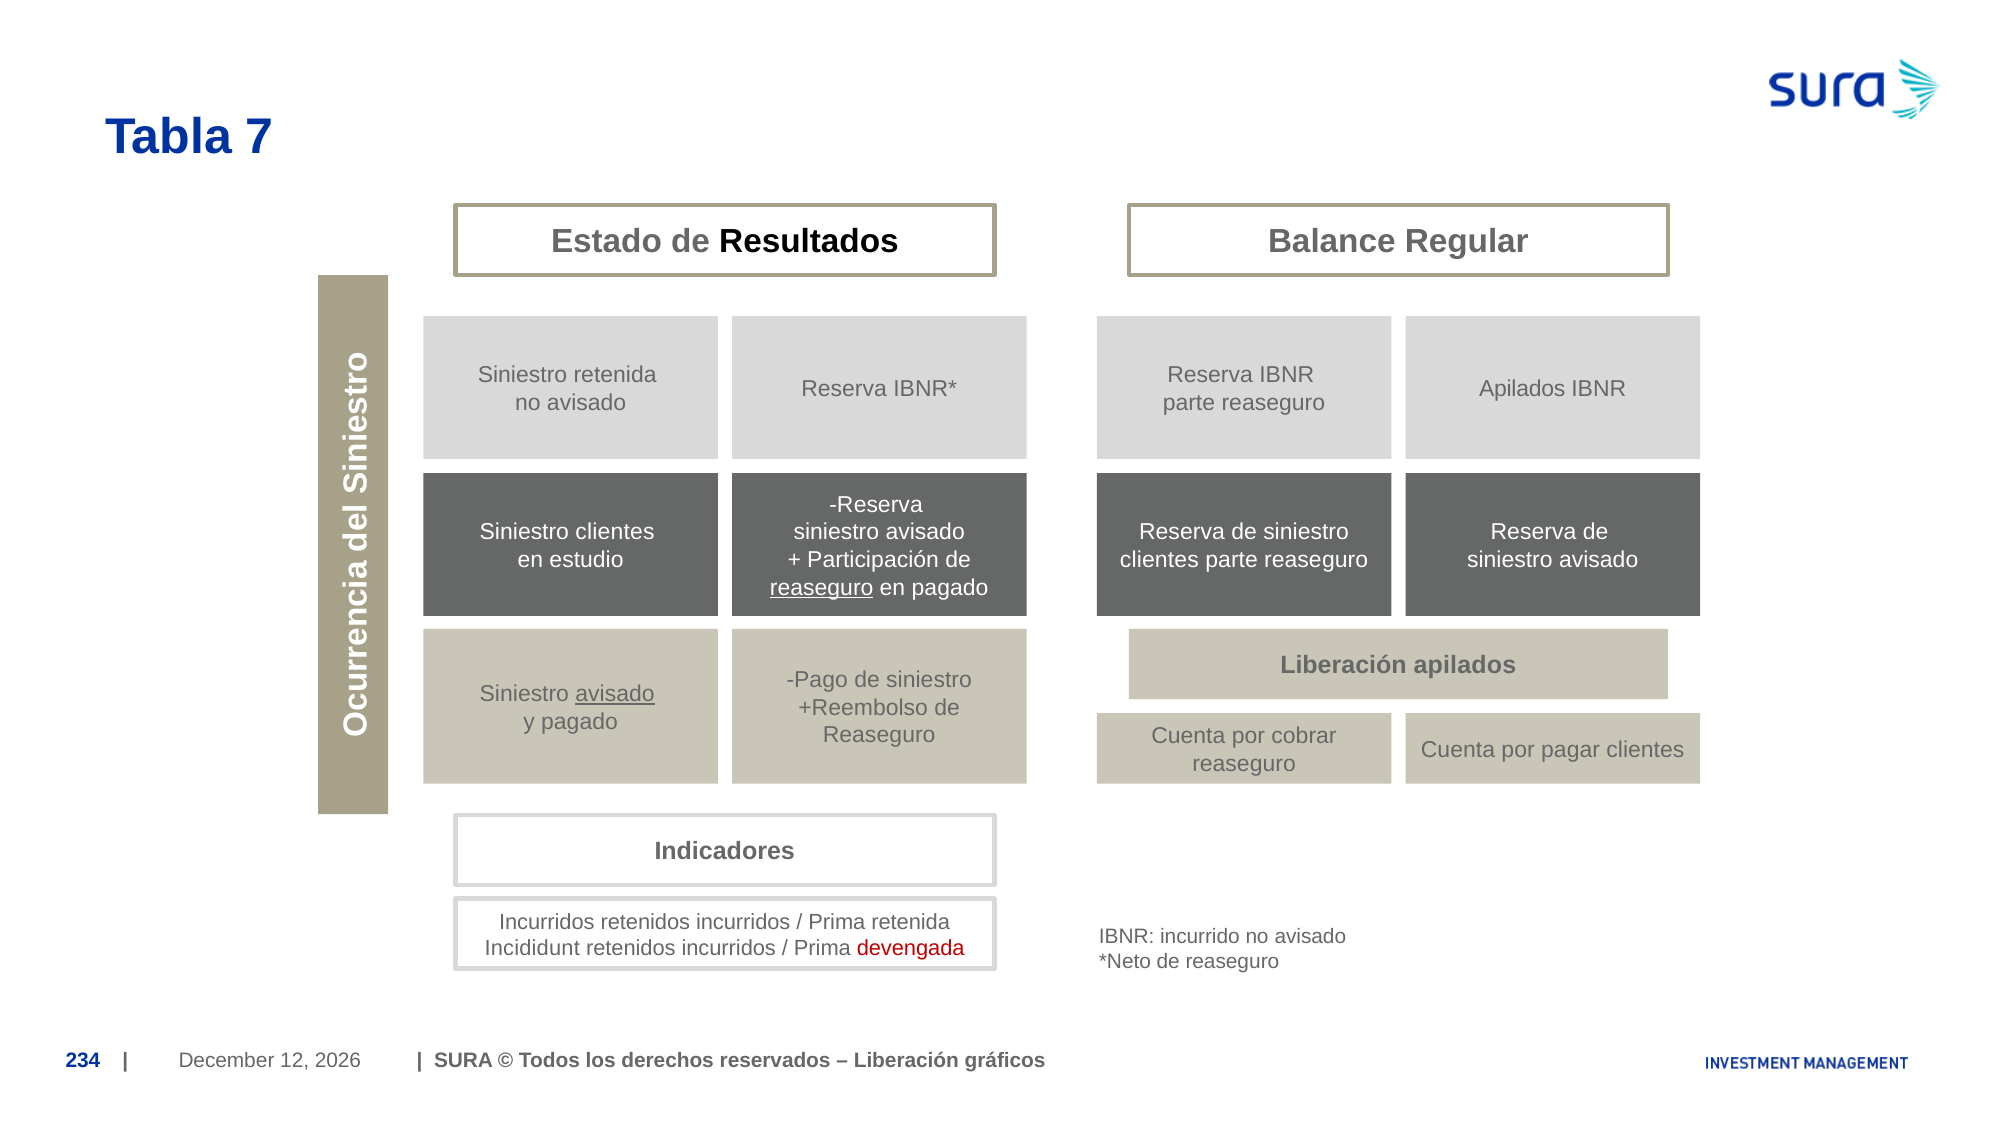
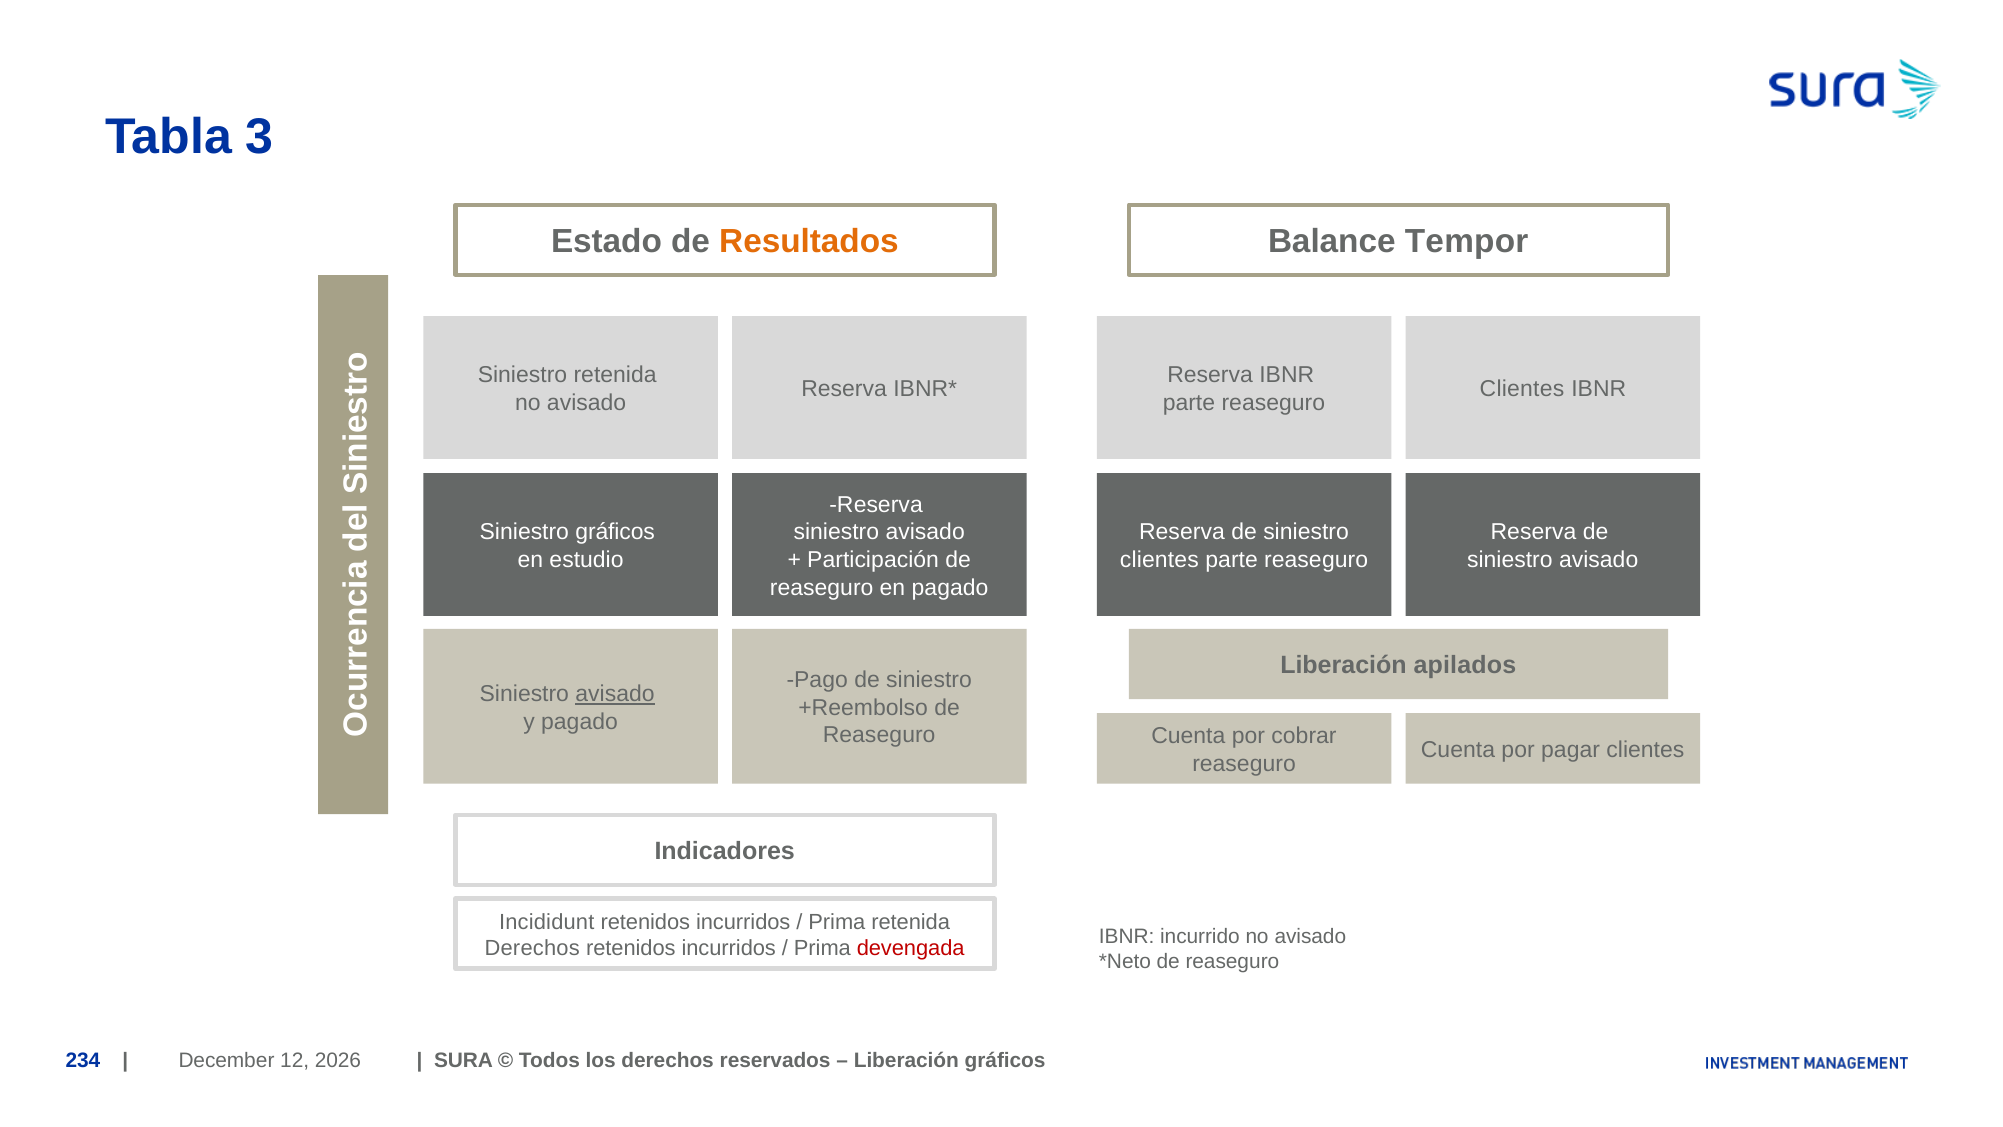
7: 7 -> 3
Resultados colour: black -> orange
Regular: Regular -> Tempor
Apilados at (1522, 389): Apilados -> Clientes
clientes at (615, 532): clientes -> gráficos
reaseguro at (822, 587) underline: present -> none
Incurridos at (547, 922): Incurridos -> Incididunt
Incididunt at (532, 948): Incididunt -> Derechos
